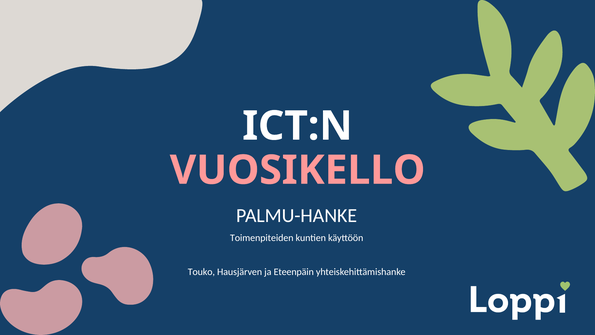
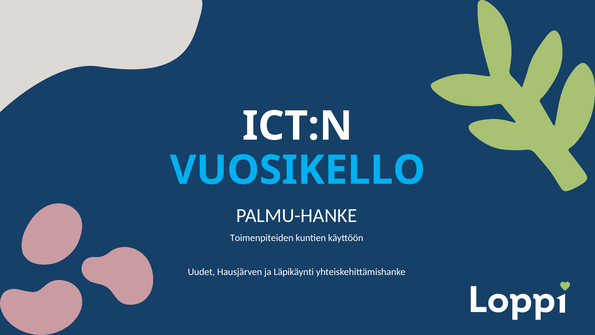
VUOSIKELLO colour: pink -> light blue
Touko: Touko -> Uudet
Eteenpäin: Eteenpäin -> Läpikäynti
